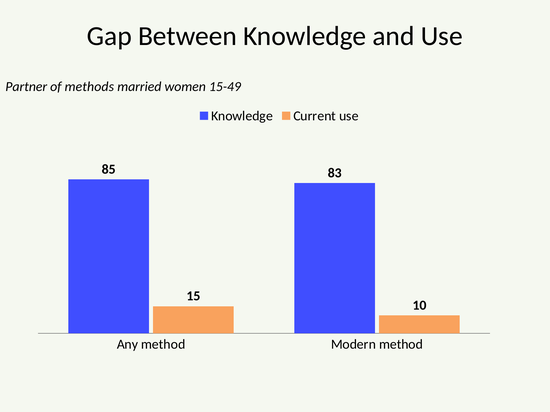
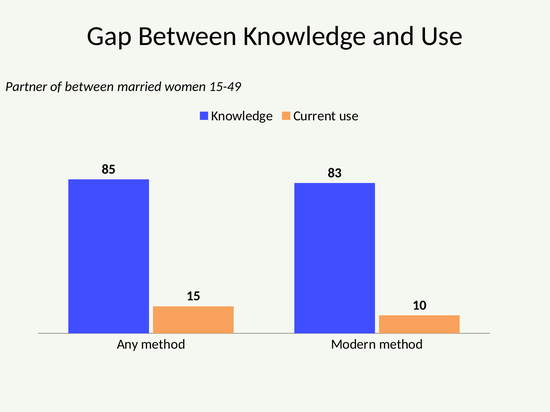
of methods: methods -> between
